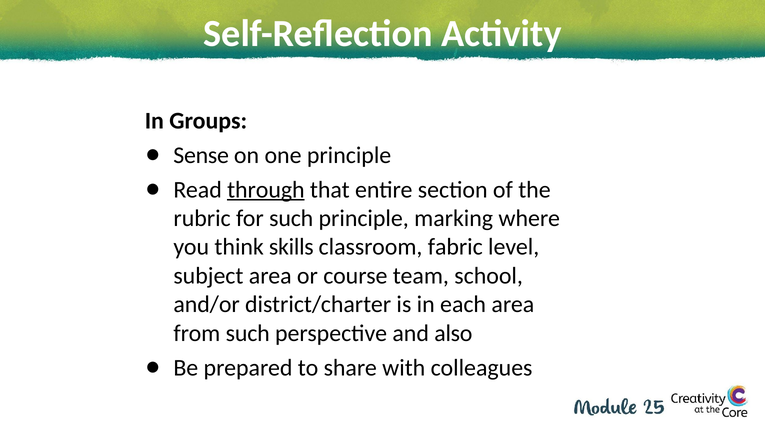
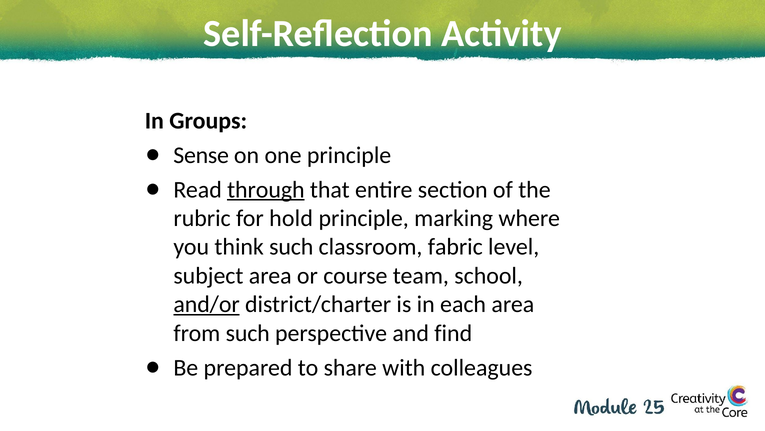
for such: such -> hold
think skills: skills -> such
and/or underline: none -> present
also: also -> find
